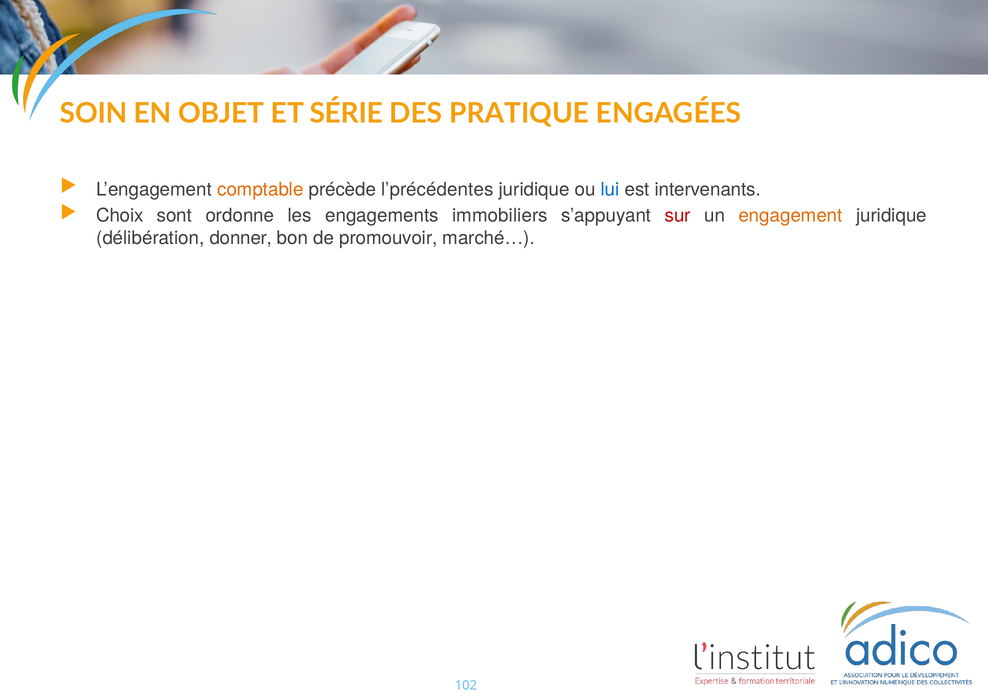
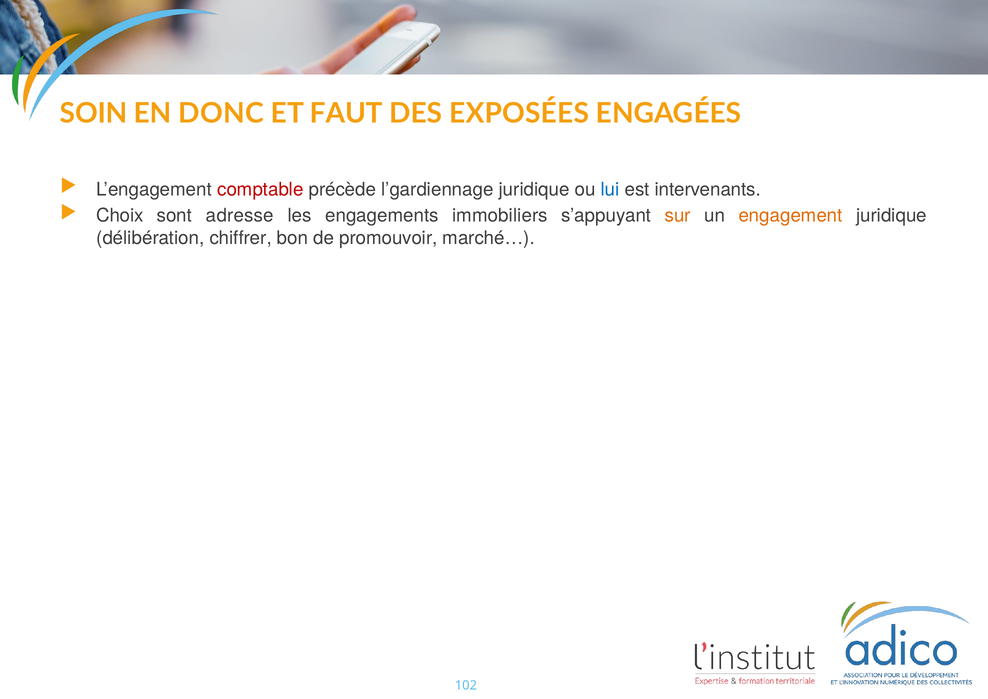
OBJET: OBJET -> DONC
SÉRIE: SÉRIE -> FAUT
PRATIQUE: PRATIQUE -> EXPOSÉES
comptable colour: orange -> red
l’précédentes: l’précédentes -> l’gardiennage
ordonne: ordonne -> adresse
sur colour: red -> orange
donner: donner -> chiffrer
